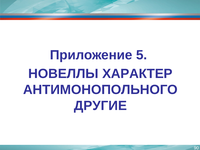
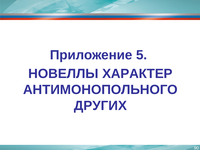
ДРУГИЕ: ДРУГИЕ -> ДРУГИХ
